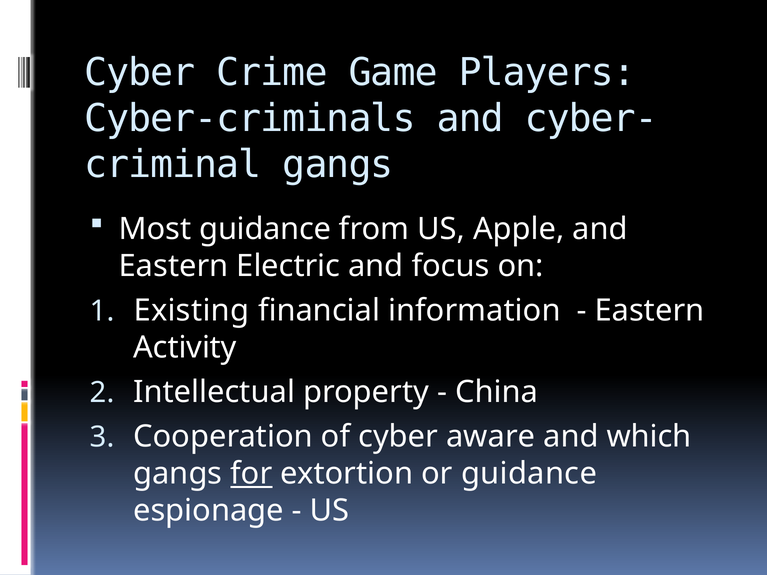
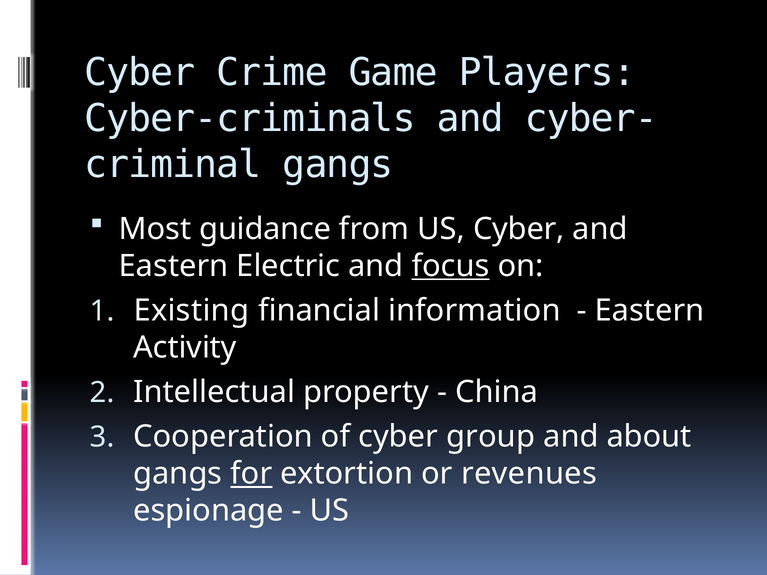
US Apple: Apple -> Cyber
focus underline: none -> present
aware: aware -> group
which: which -> about
or guidance: guidance -> revenues
